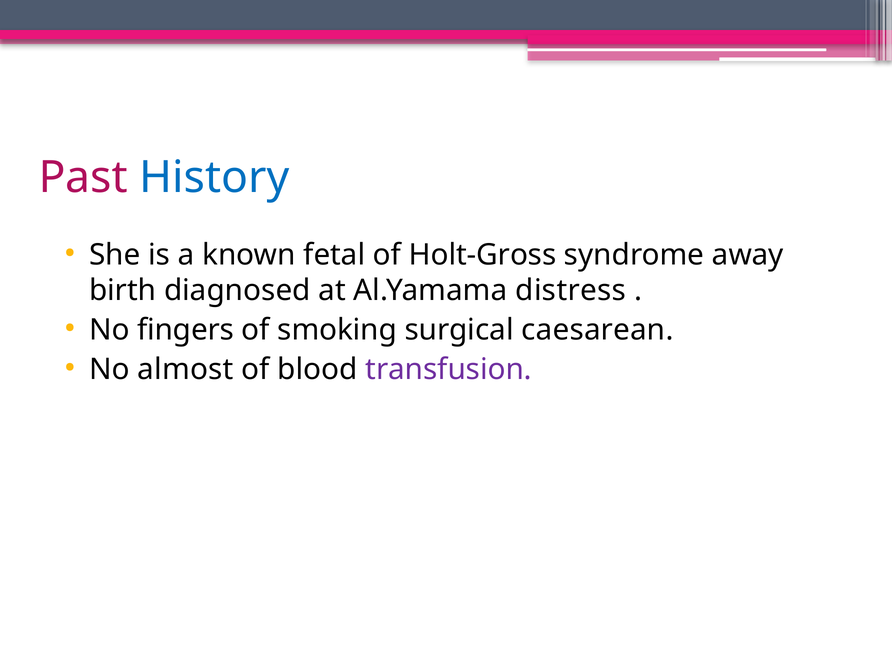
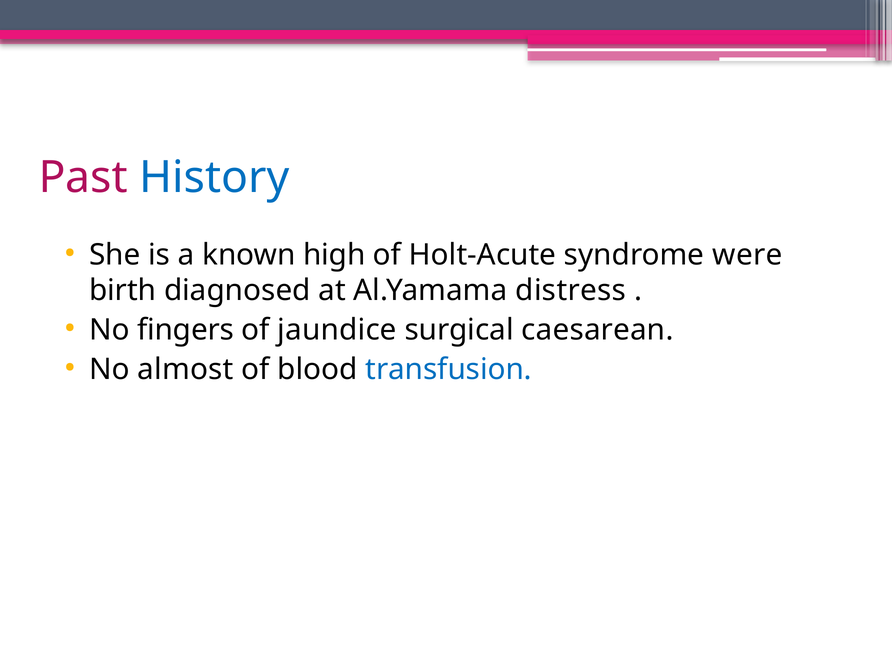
fetal: fetal -> high
Holt-Gross: Holt-Gross -> Holt-Acute
away: away -> were
smoking: smoking -> jaundice
transfusion colour: purple -> blue
